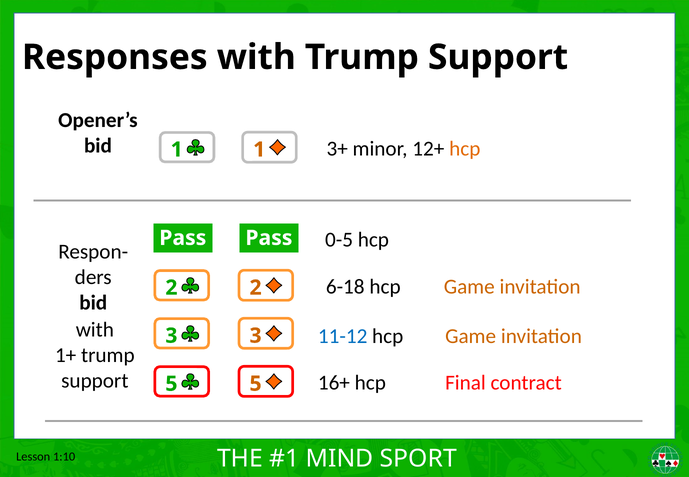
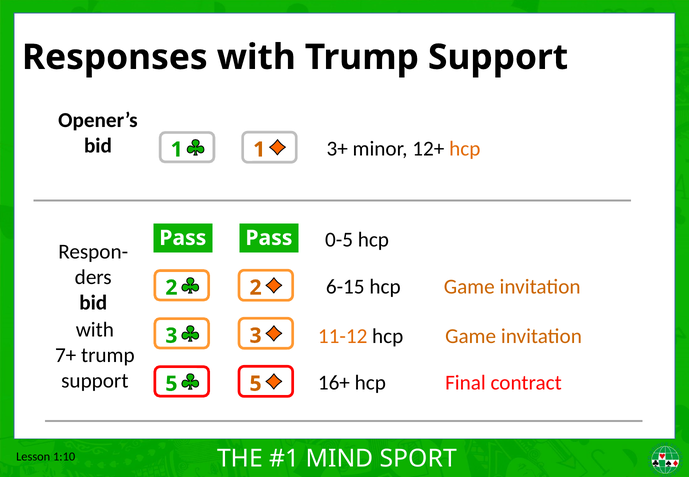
6-18: 6-18 -> 6-15
11-12 colour: blue -> orange
1+: 1+ -> 7+
